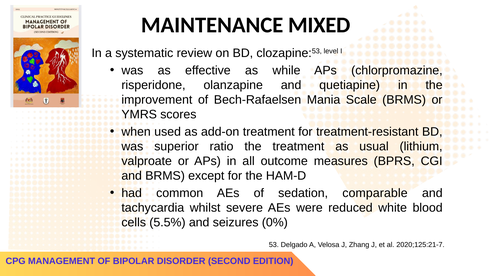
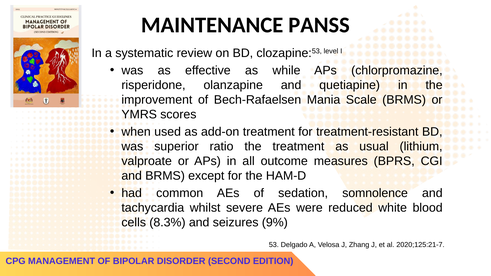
MIXED: MIXED -> PANSS
comparable: comparable -> somnolence
5.5%: 5.5% -> 8.3%
0%: 0% -> 9%
